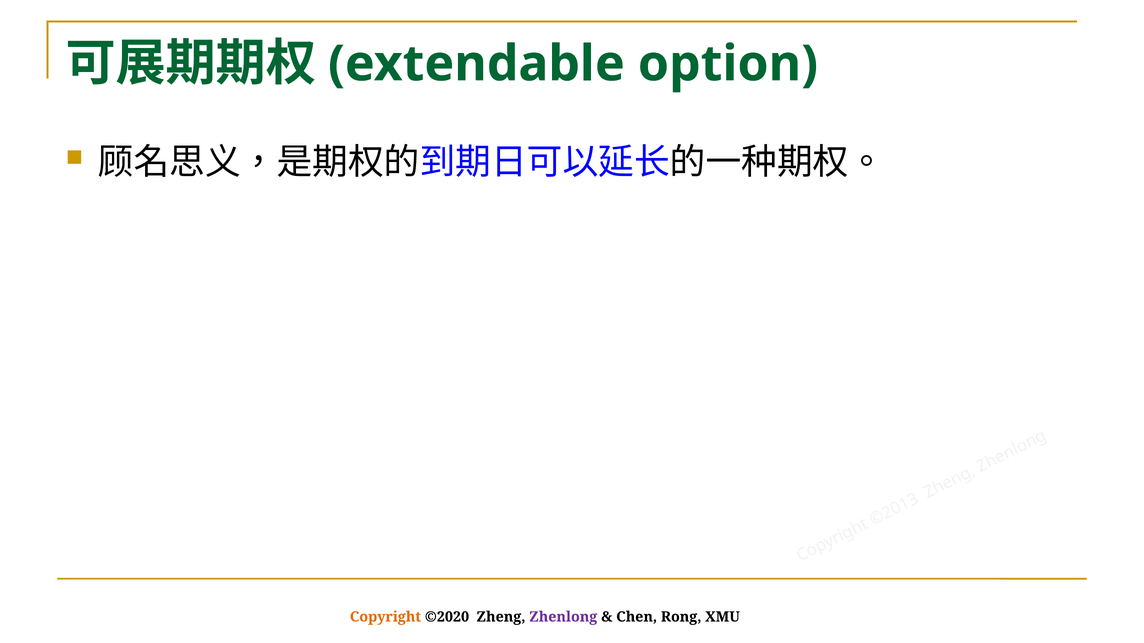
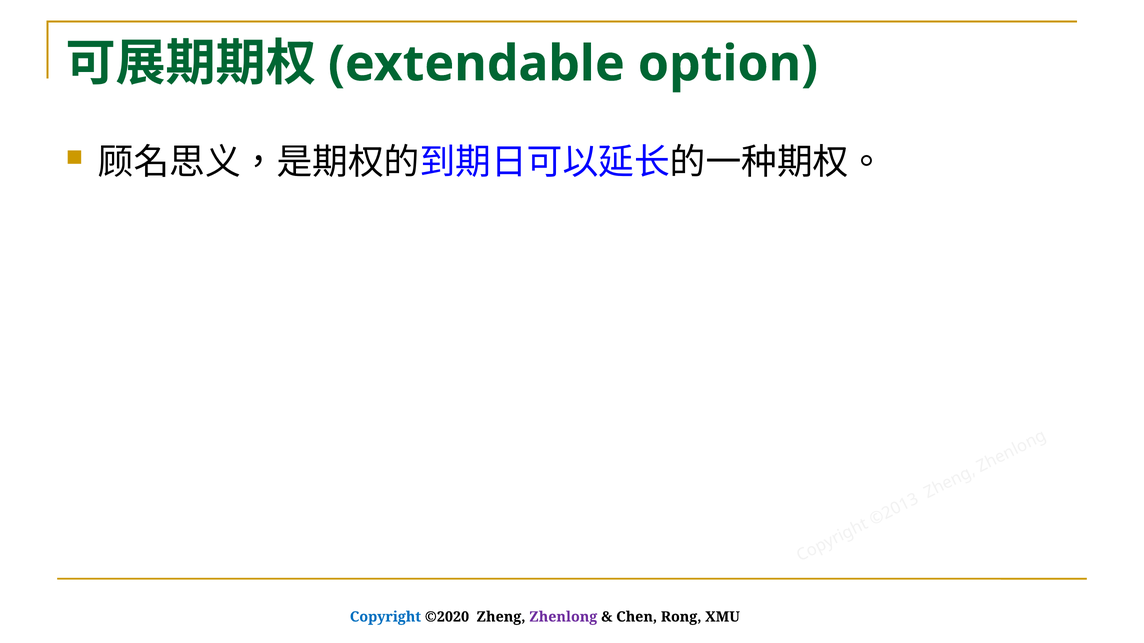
Copyright colour: orange -> blue
